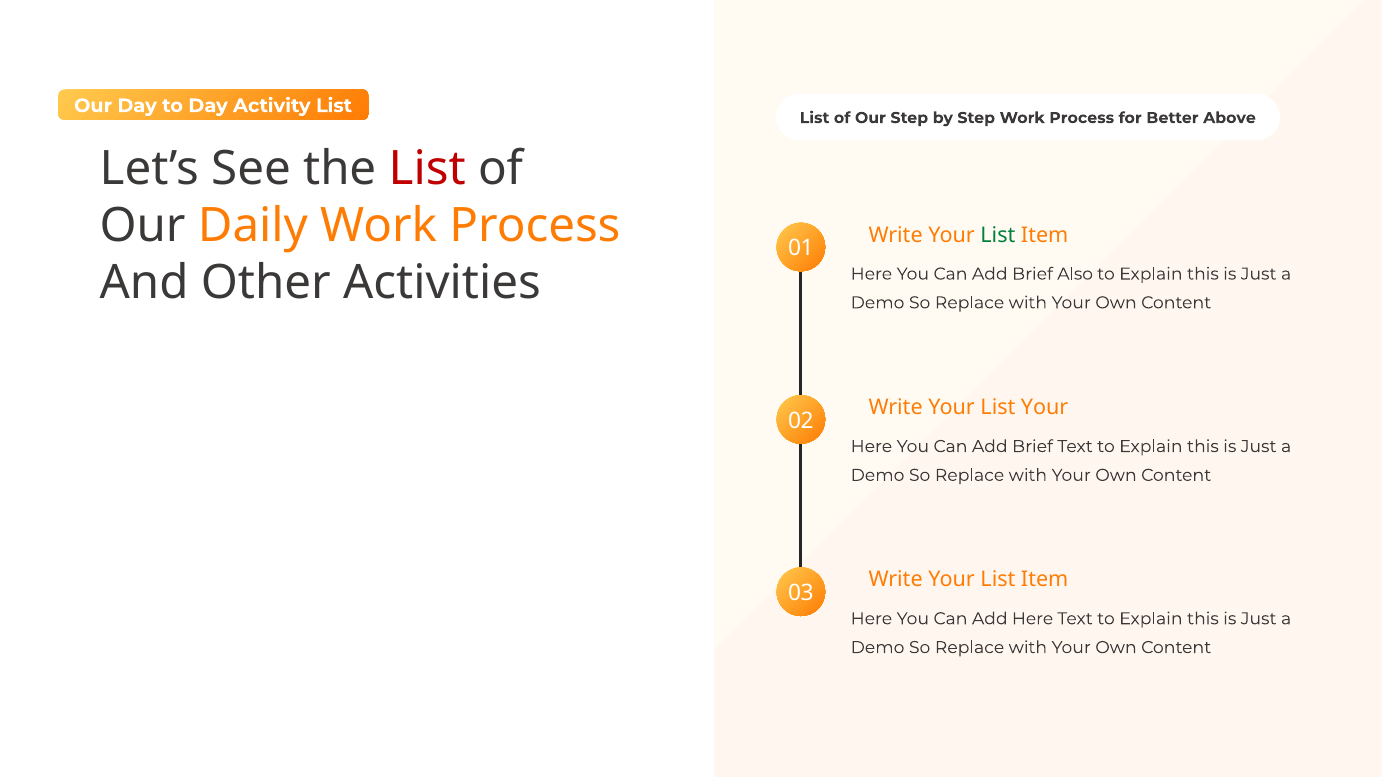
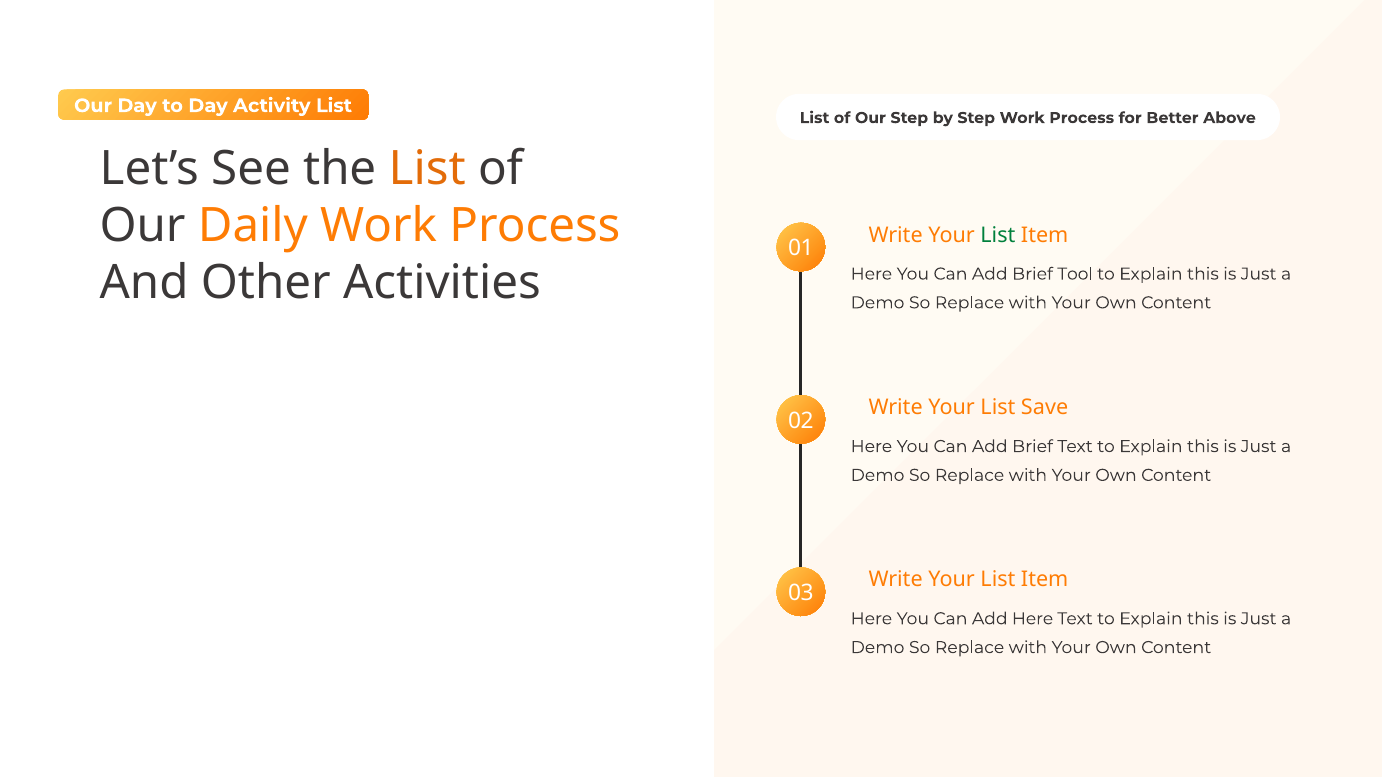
List at (427, 168) colour: red -> orange
Also: Also -> Tool
List Your: Your -> Save
